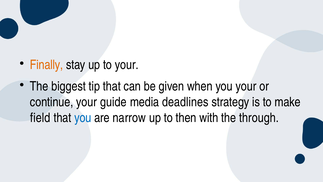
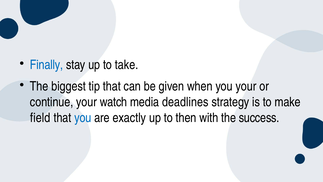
Finally colour: orange -> blue
to your: your -> take
guide: guide -> watch
narrow: narrow -> exactly
through: through -> success
